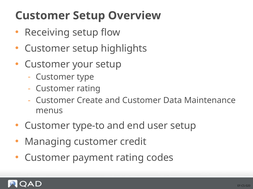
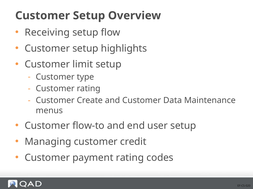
your: your -> limit
type-to: type-to -> flow-to
